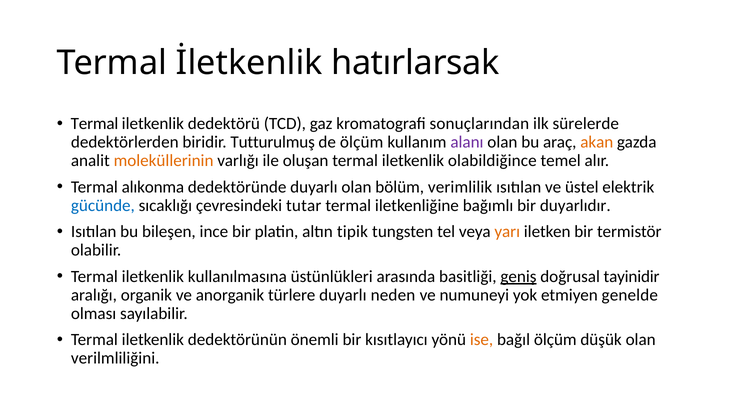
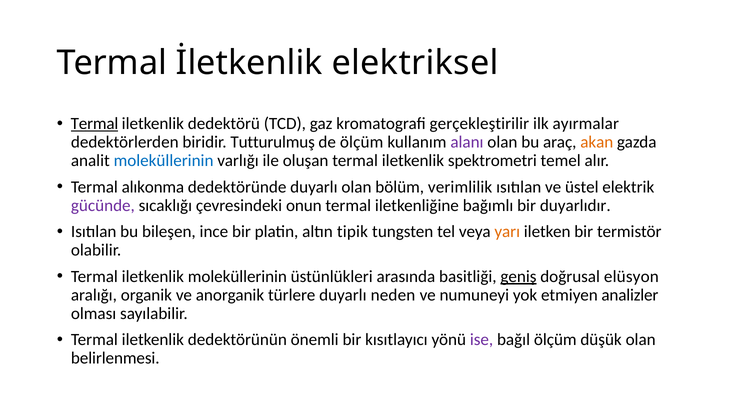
hatırlarsak: hatırlarsak -> elektriksel
Termal at (95, 124) underline: none -> present
sonuçlarından: sonuçlarından -> gerçekleştirilir
sürelerde: sürelerde -> ayırmalar
moleküllerinin at (164, 161) colour: orange -> blue
olabildiğince: olabildiğince -> spektrometri
gücünde colour: blue -> purple
tutar: tutar -> onun
iletkenlik kullanılmasına: kullanılmasına -> moleküllerinin
tayinidir: tayinidir -> elüsyon
genelde: genelde -> analizler
ise colour: orange -> purple
verilmliliğini: verilmliliğini -> belirlenmesi
